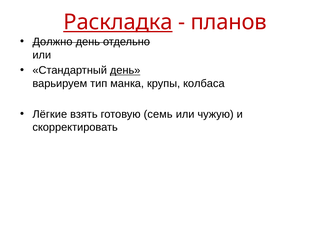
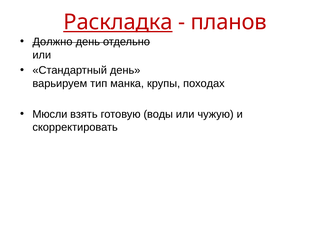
день at (125, 70) underline: present -> none
колбаса: колбаса -> походах
Лёгкие: Лёгкие -> Мюсли
семь: семь -> воды
